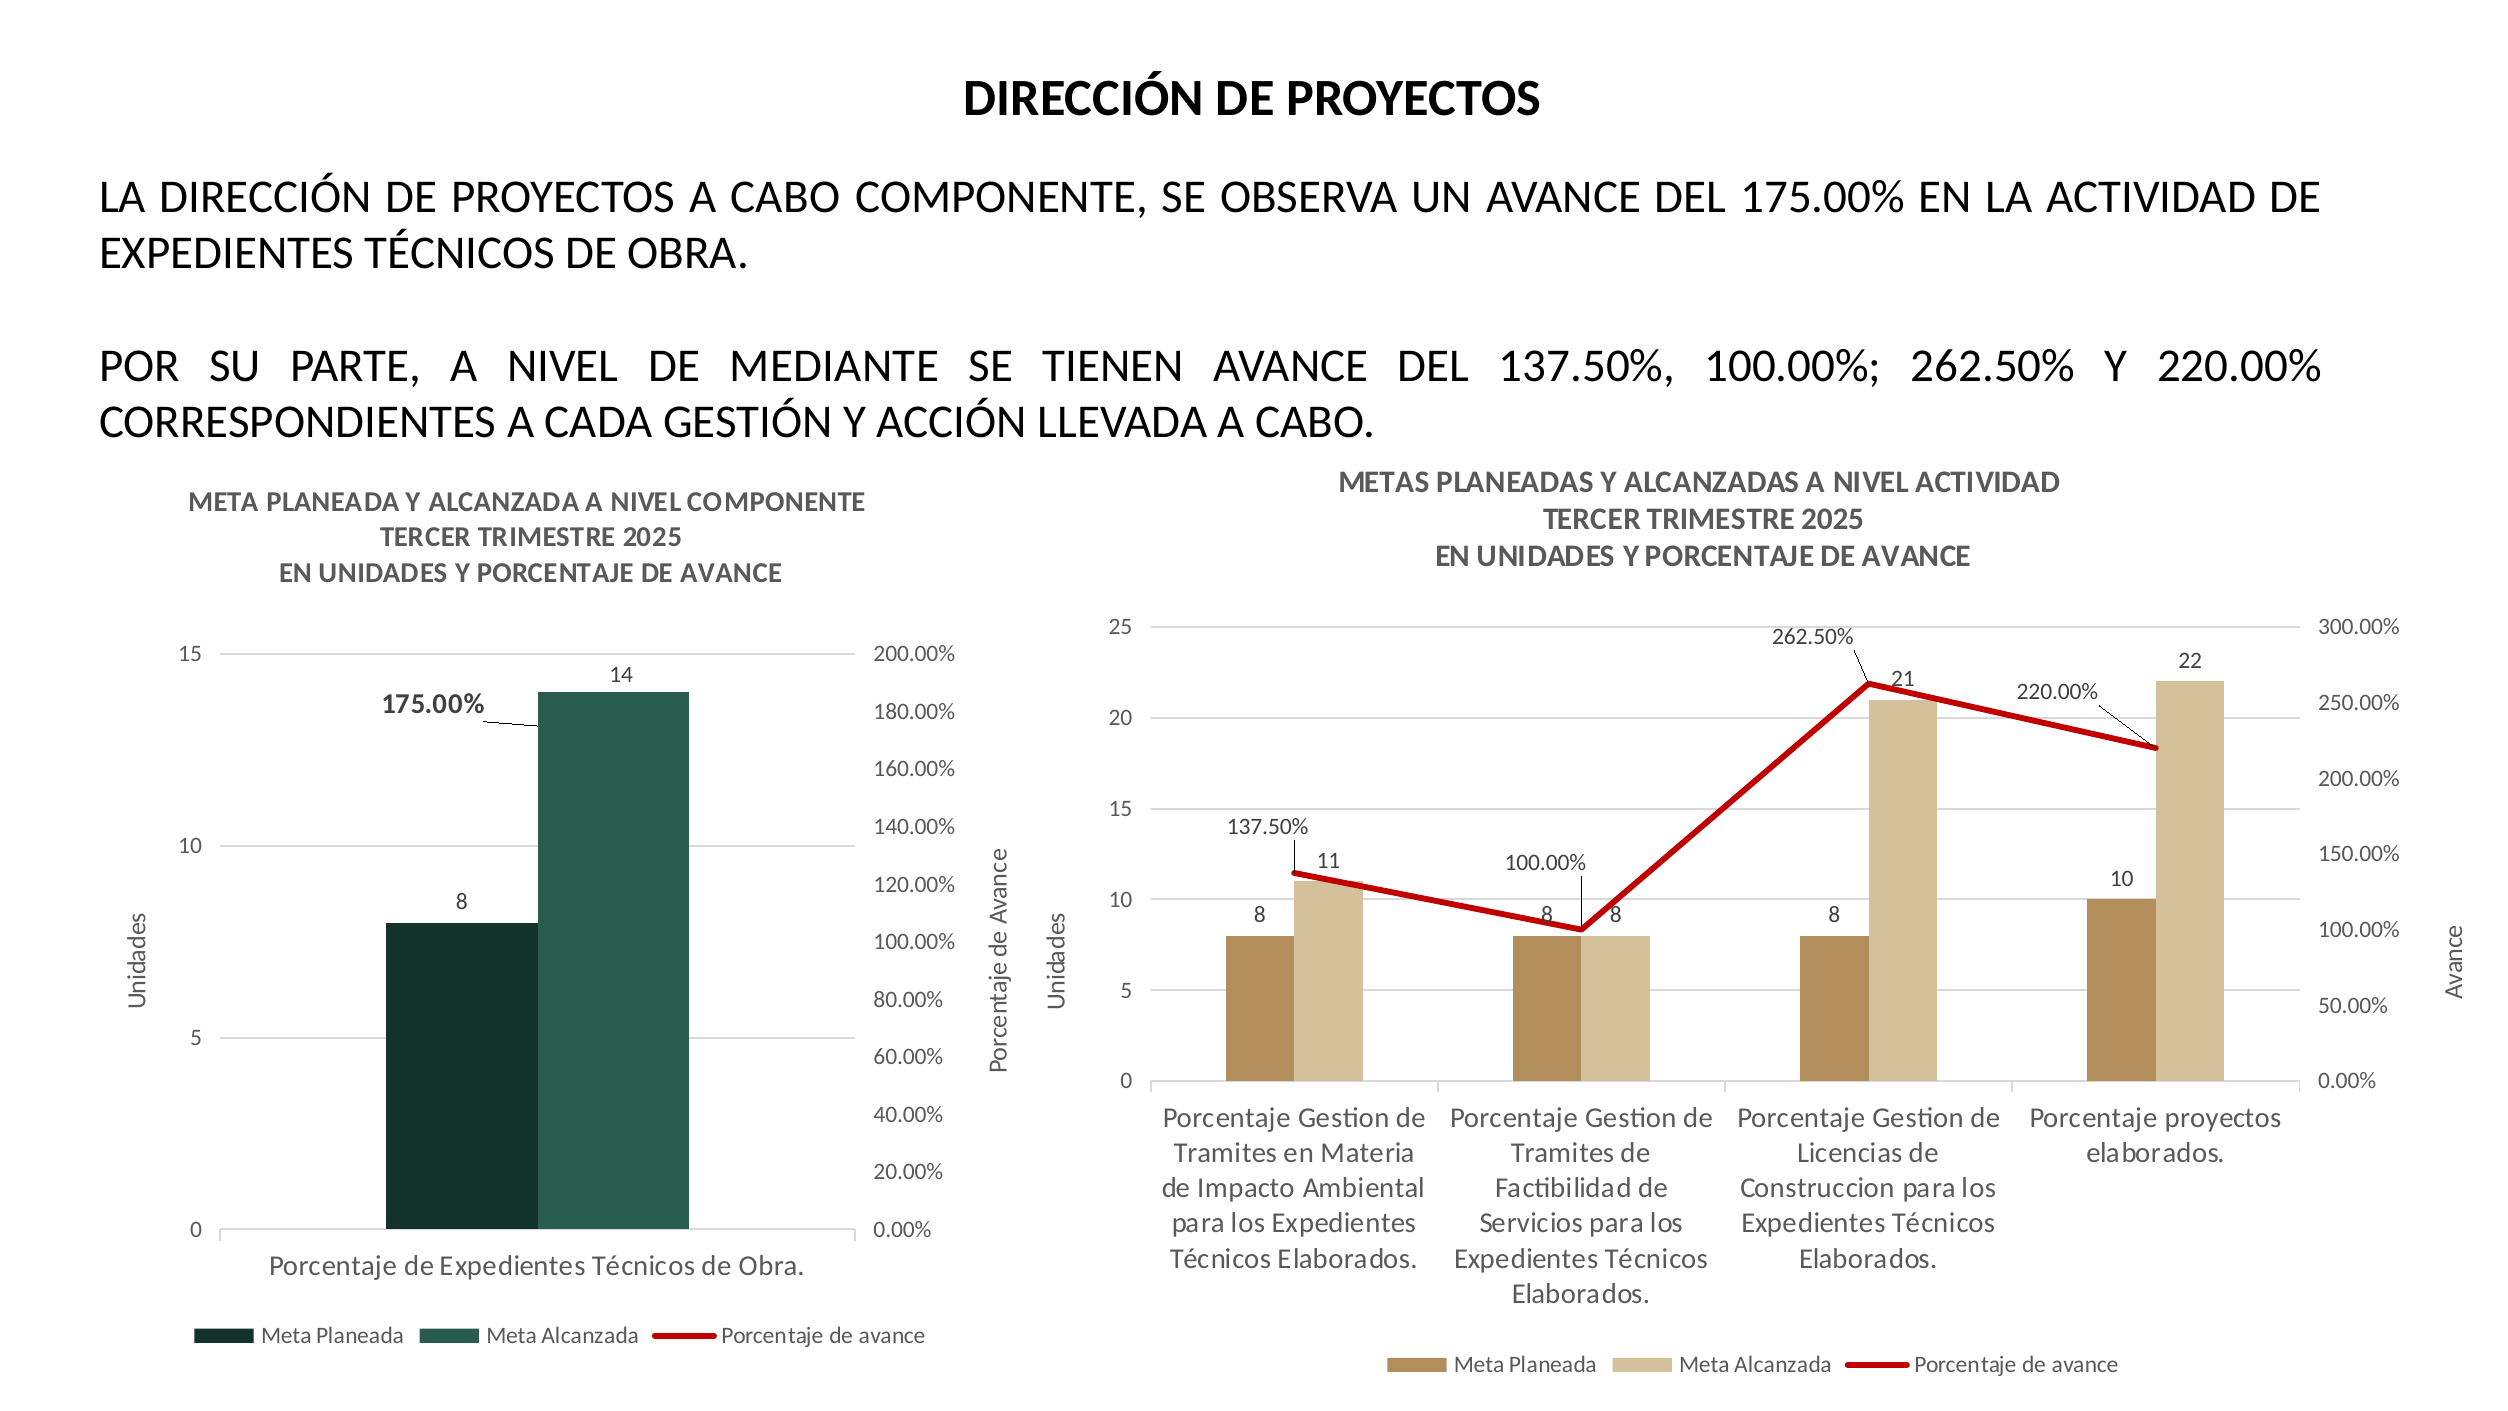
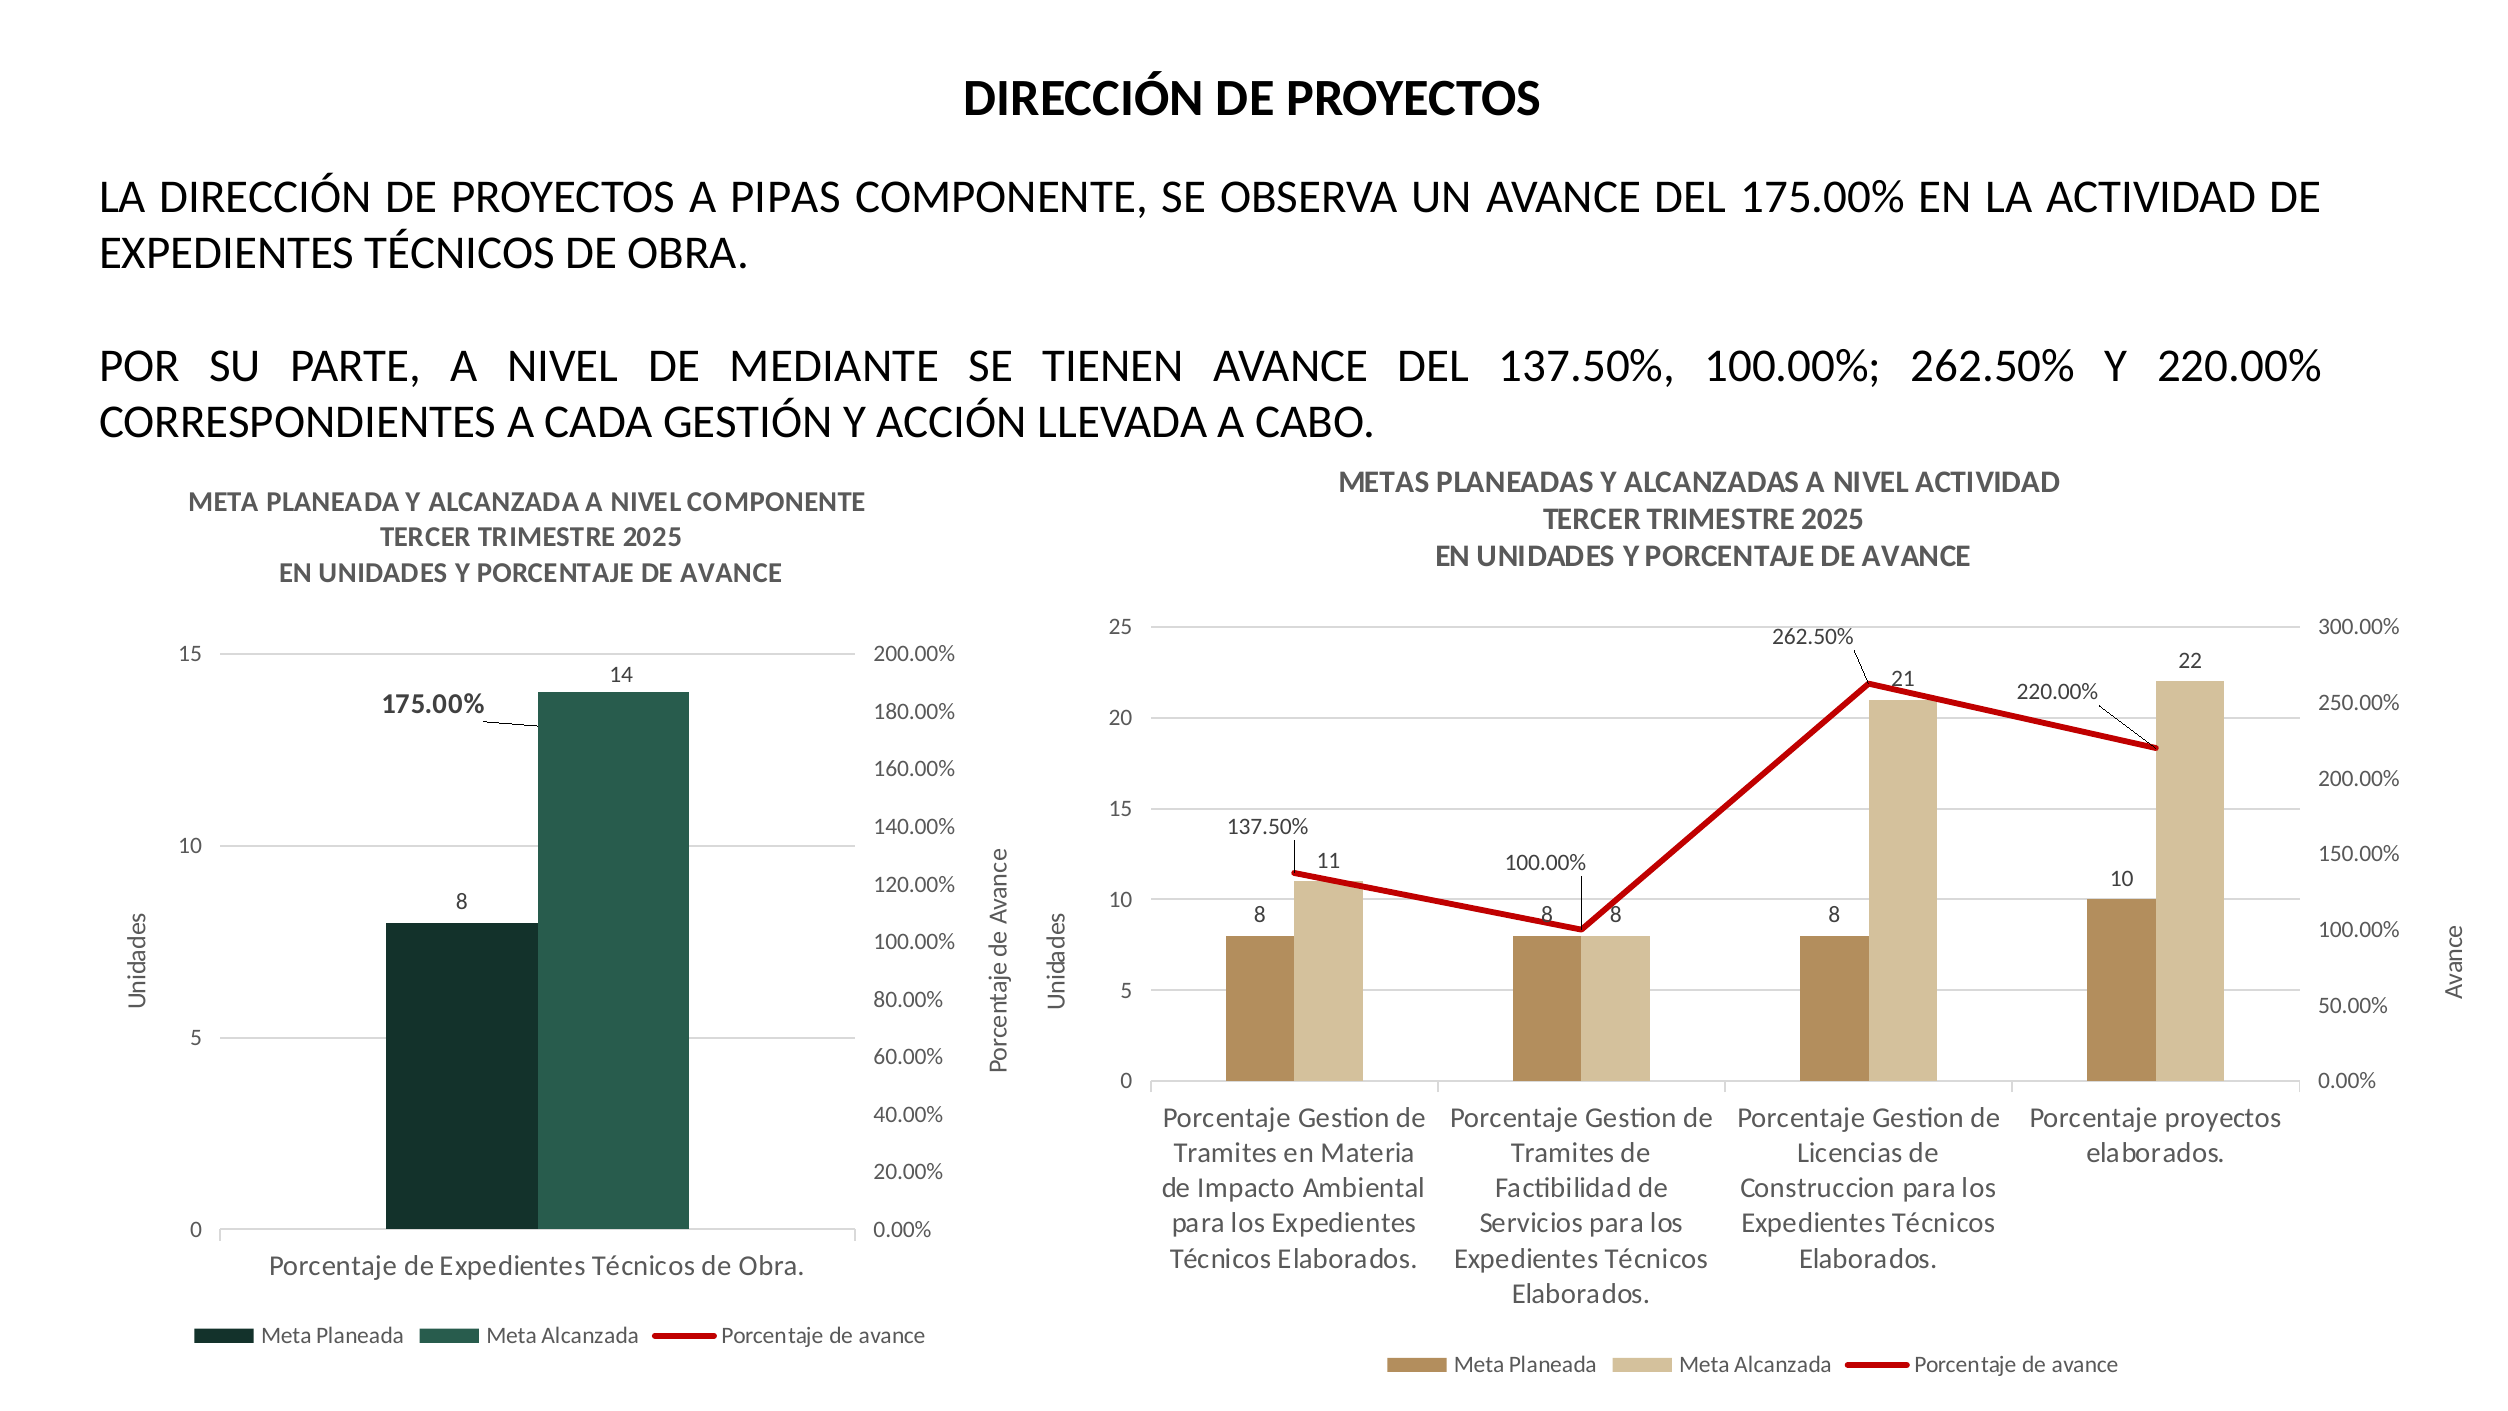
PROYECTOS A CABO: CABO -> PIPAS
